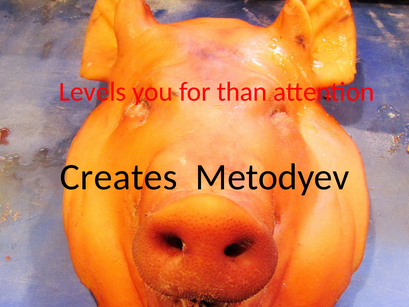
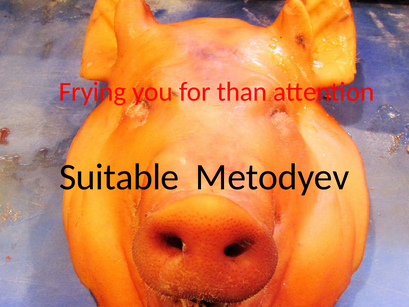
Levels: Levels -> Frying
Creates: Creates -> Suitable
